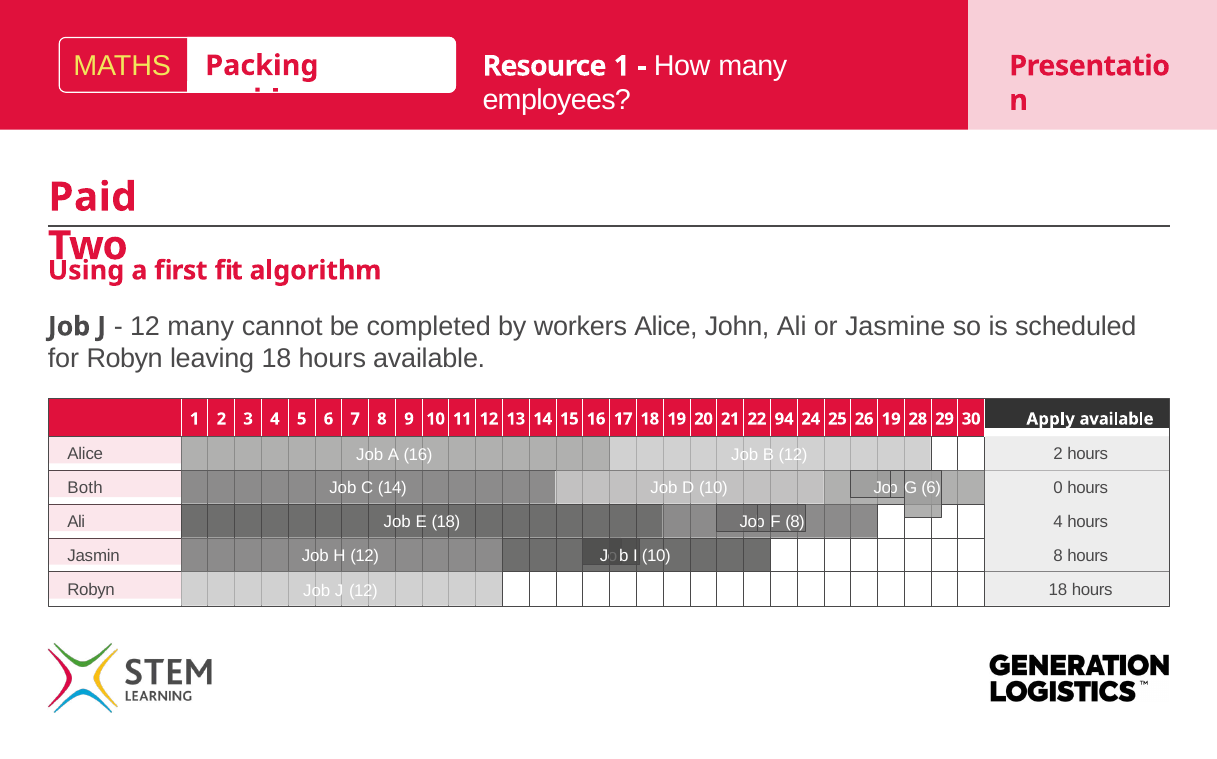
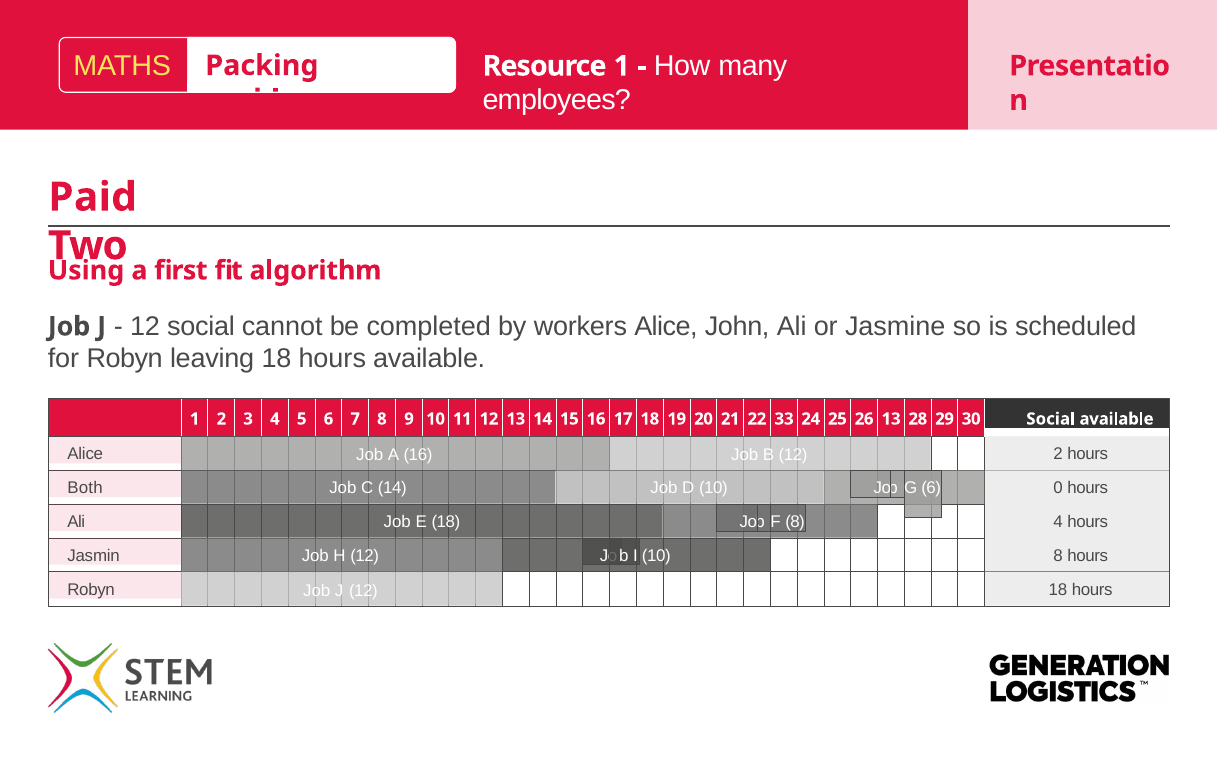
12 many: many -> social
94: 94 -> 33
13 19: 19 -> 13
1 Apply: Apply -> Social
